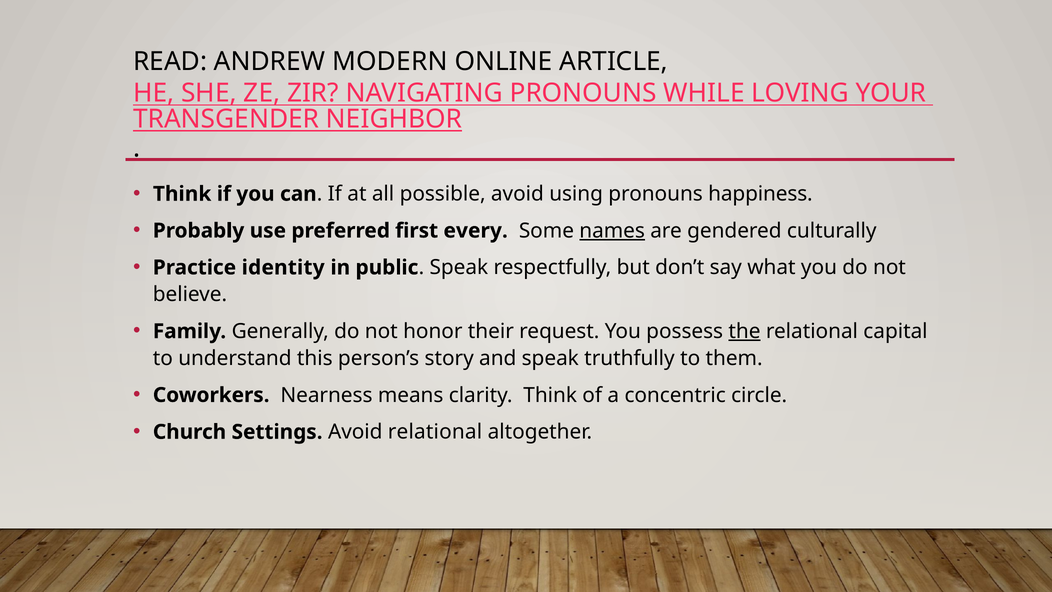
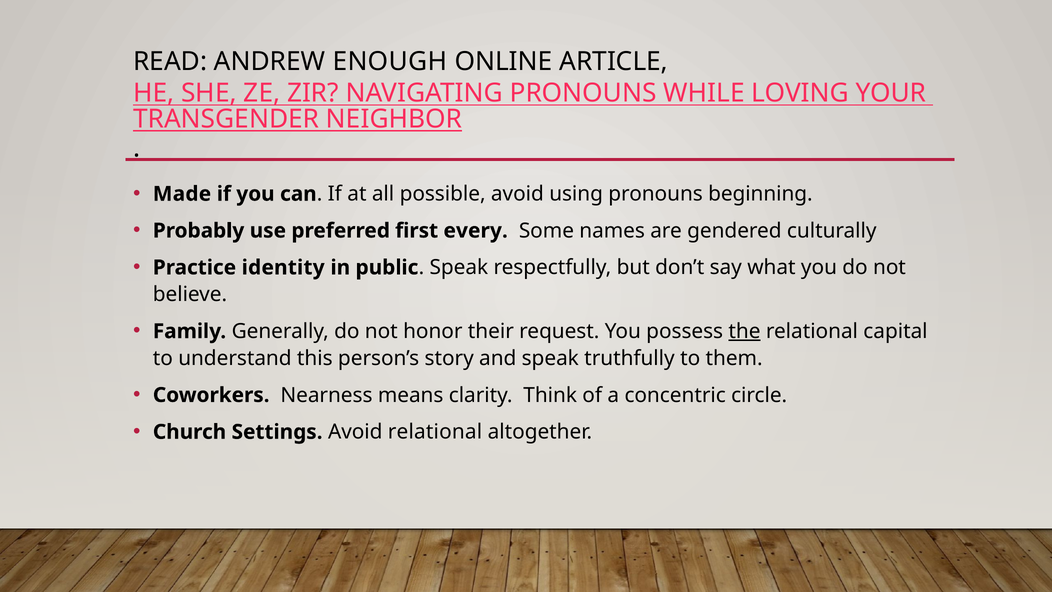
MODERN: MODERN -> ENOUGH
Think at (182, 194): Think -> Made
happiness: happiness -> beginning
names underline: present -> none
